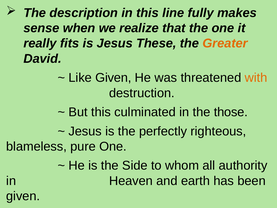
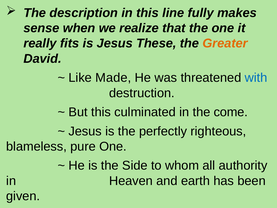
Like Given: Given -> Made
with colour: orange -> blue
those: those -> come
